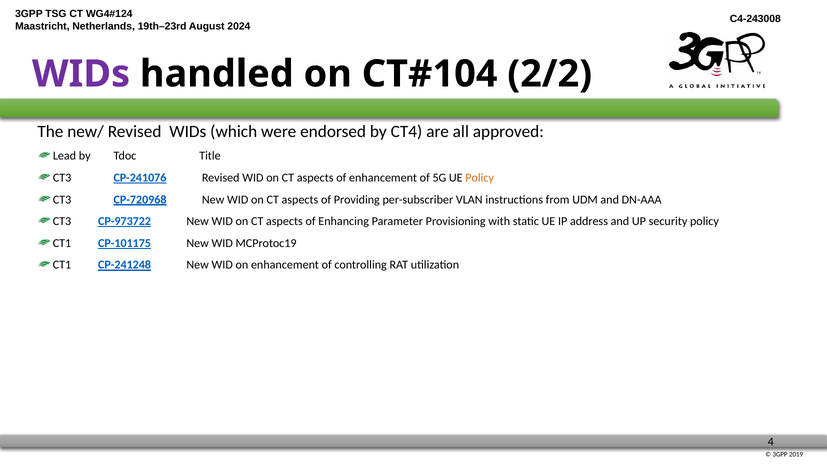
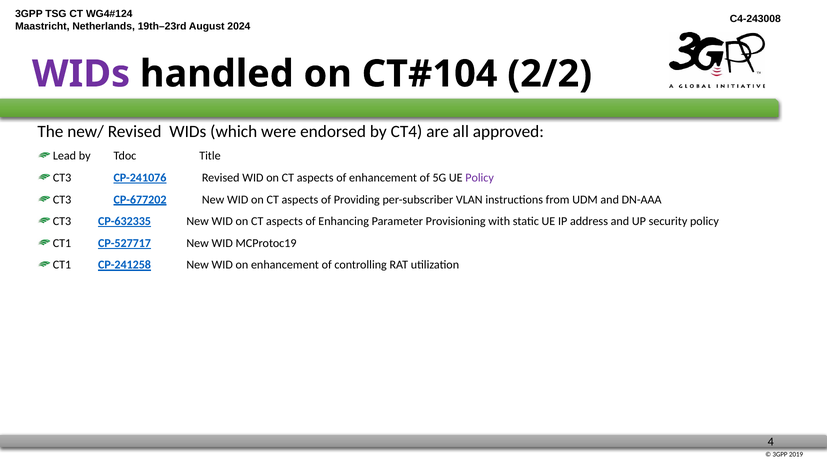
Policy at (480, 178) colour: orange -> purple
CP-720968: CP-720968 -> CP-677202
CP-973722: CP-973722 -> CP-632335
CP-101175: CP-101175 -> CP-527717
CP-241248: CP-241248 -> CP-241258
